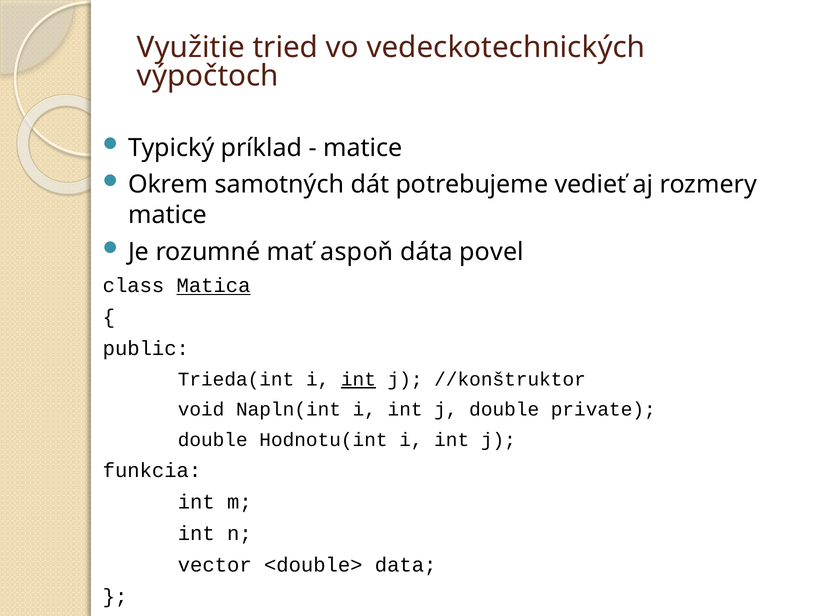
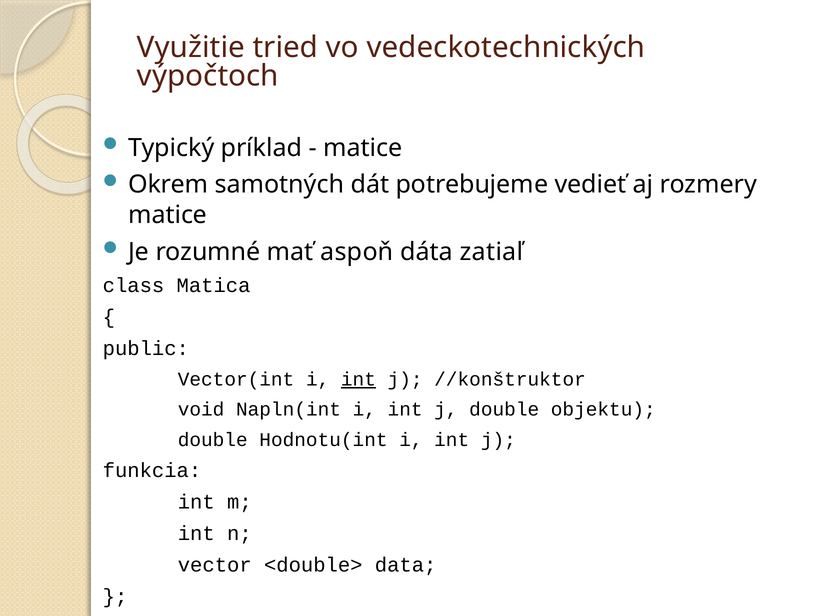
povel: povel -> zatiaľ
Matica underline: present -> none
Trieda(int: Trieda(int -> Vector(int
private: private -> objektu
